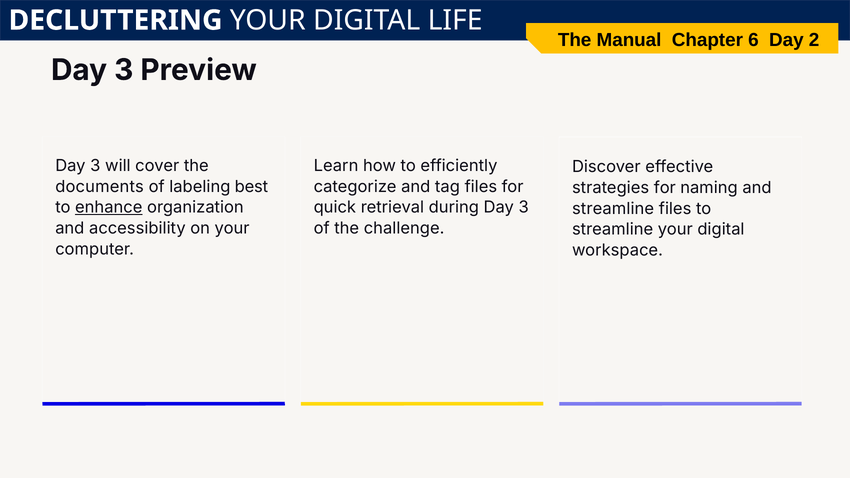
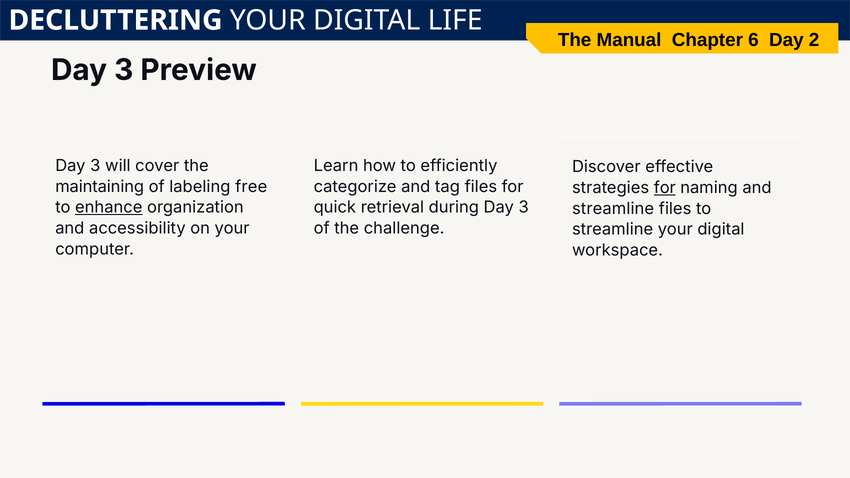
documents: documents -> maintaining
best: best -> free
for at (665, 188) underline: none -> present
